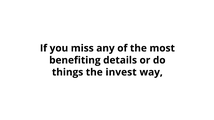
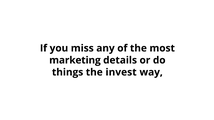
benefiting: benefiting -> marketing
